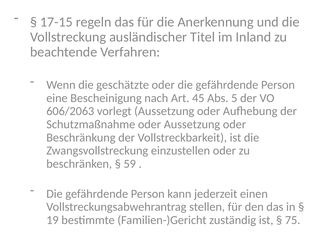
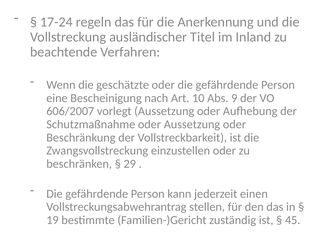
17-15: 17-15 -> 17-24
45: 45 -> 10
5: 5 -> 9
606/2063: 606/2063 -> 606/2007
59: 59 -> 29
75: 75 -> 45
